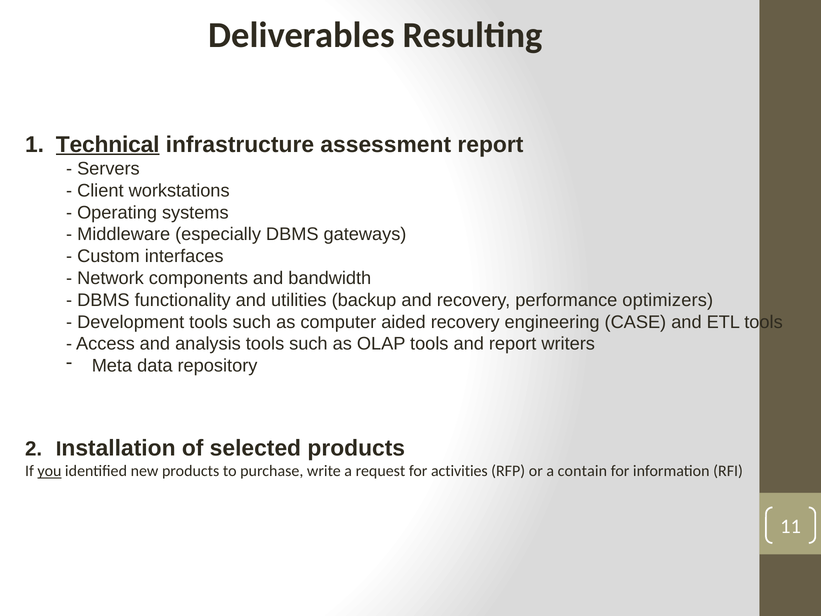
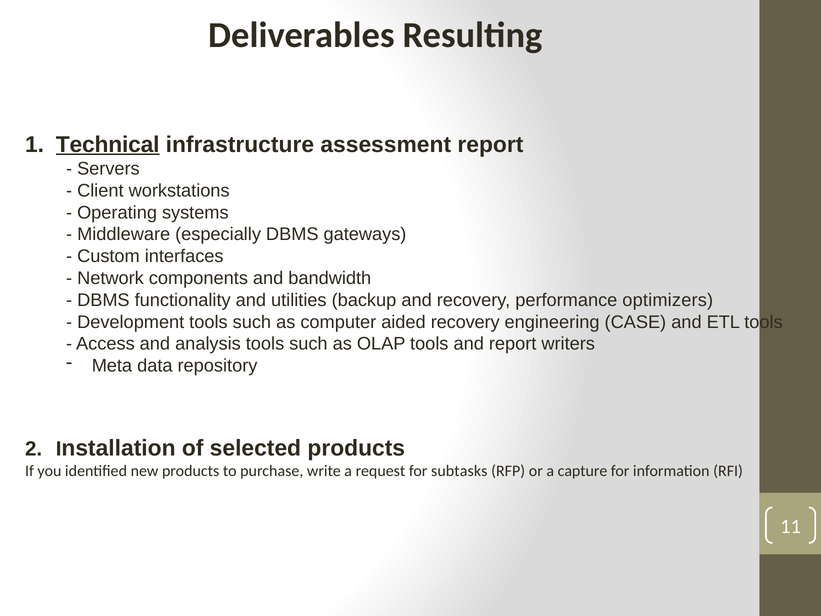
you underline: present -> none
activities: activities -> subtasks
contain: contain -> capture
